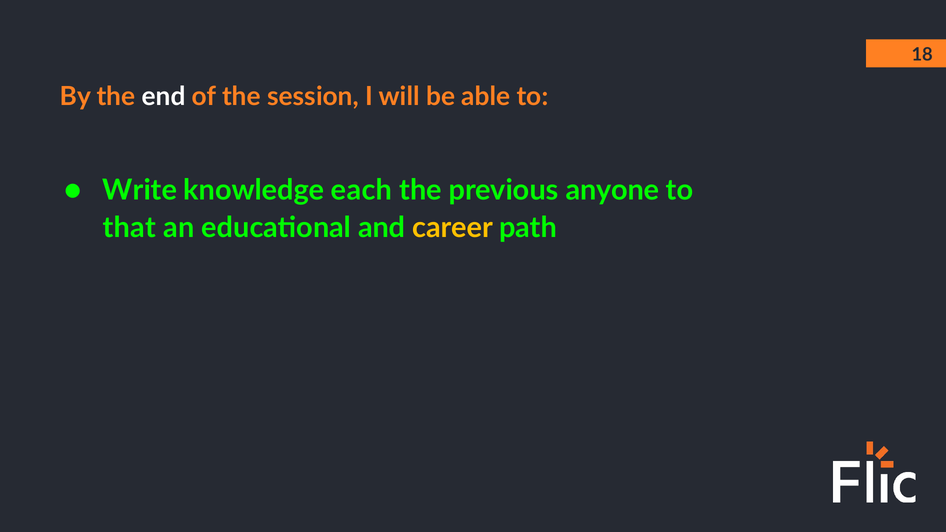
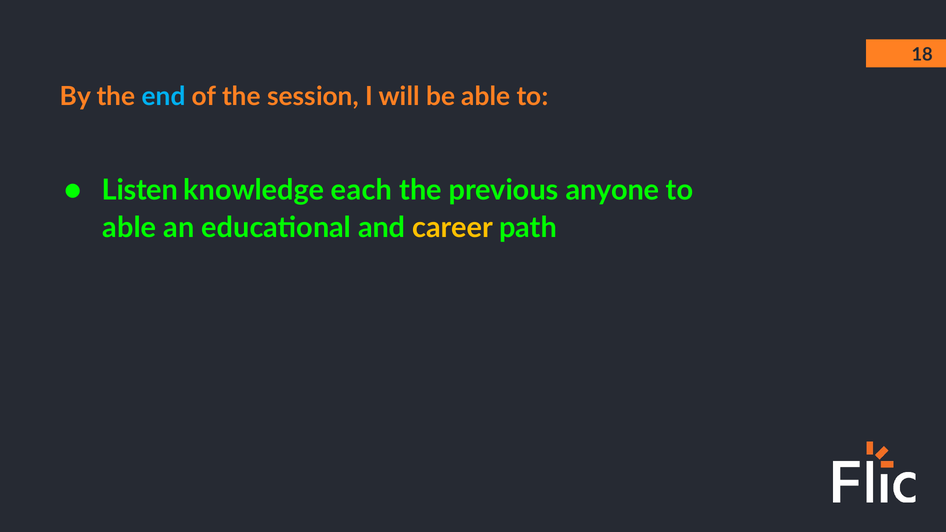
end colour: white -> light blue
Write: Write -> Listen
that at (129, 228): that -> able
